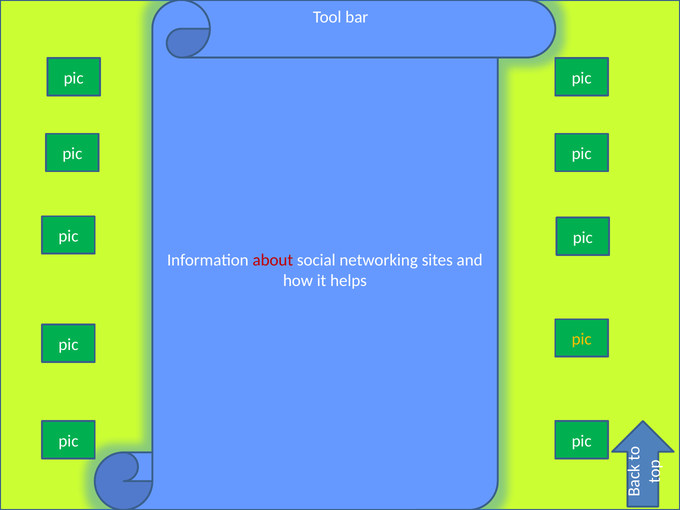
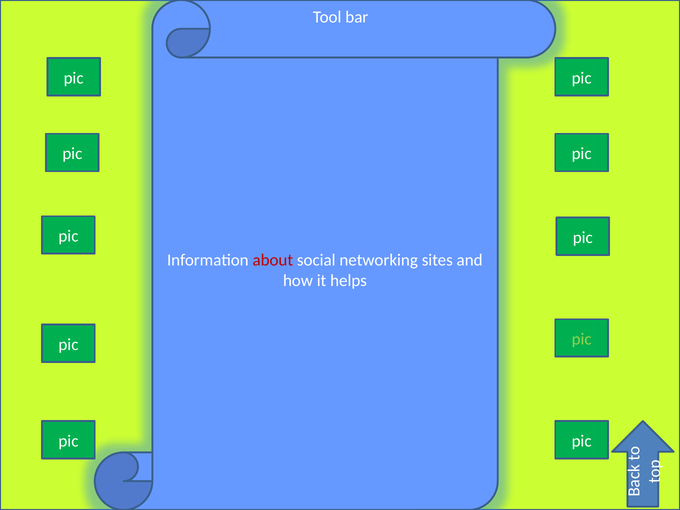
pic at (582, 339) colour: yellow -> light green
